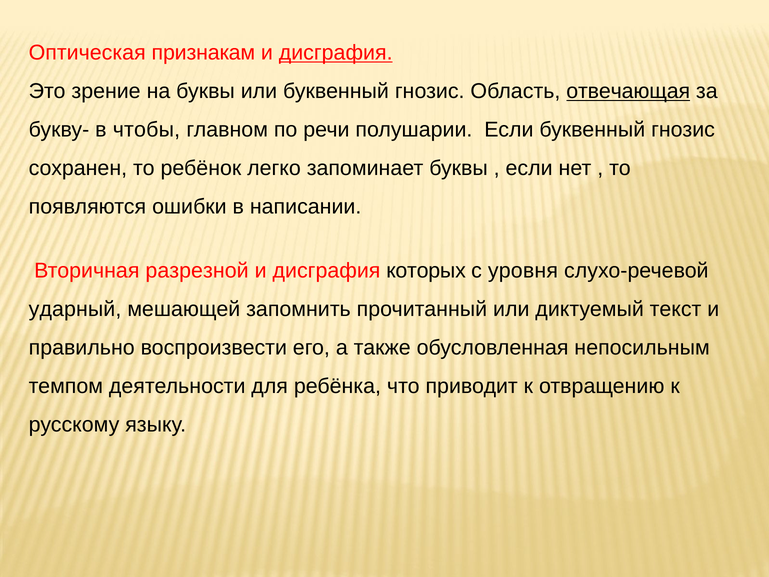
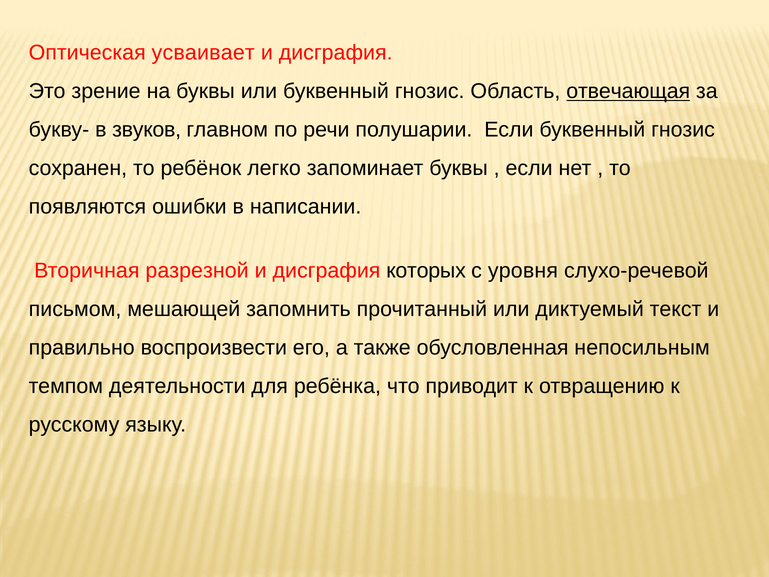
признакам: признакам -> усваивает
дисграфия at (336, 53) underline: present -> none
чтобы: чтобы -> звуков
ударный: ударный -> письмом
